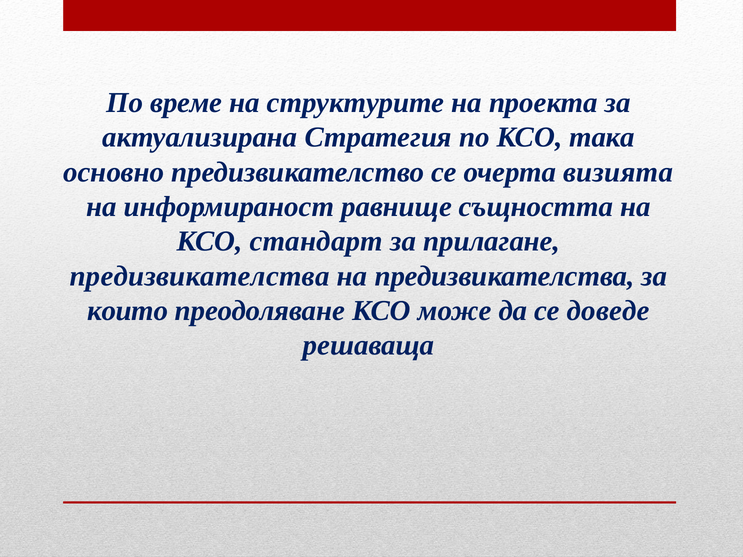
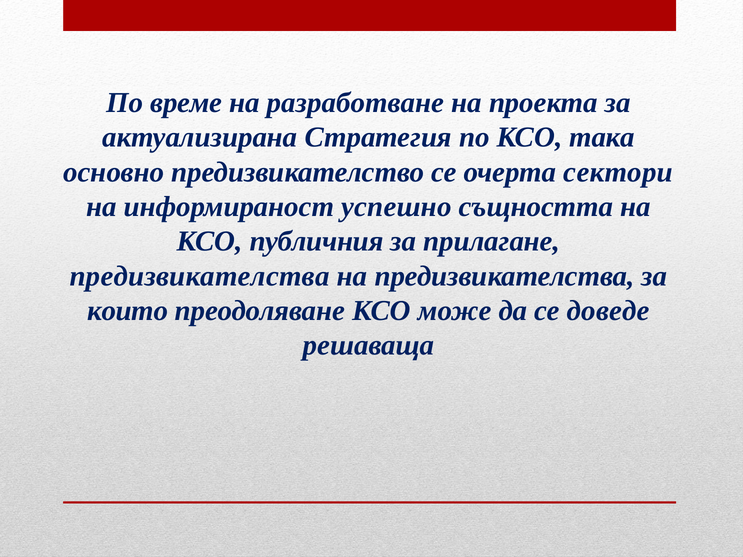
структурите: структурите -> разработване
визията: визията -> сектори
равнище: равнище -> успешно
стандарт: стандарт -> публичния
